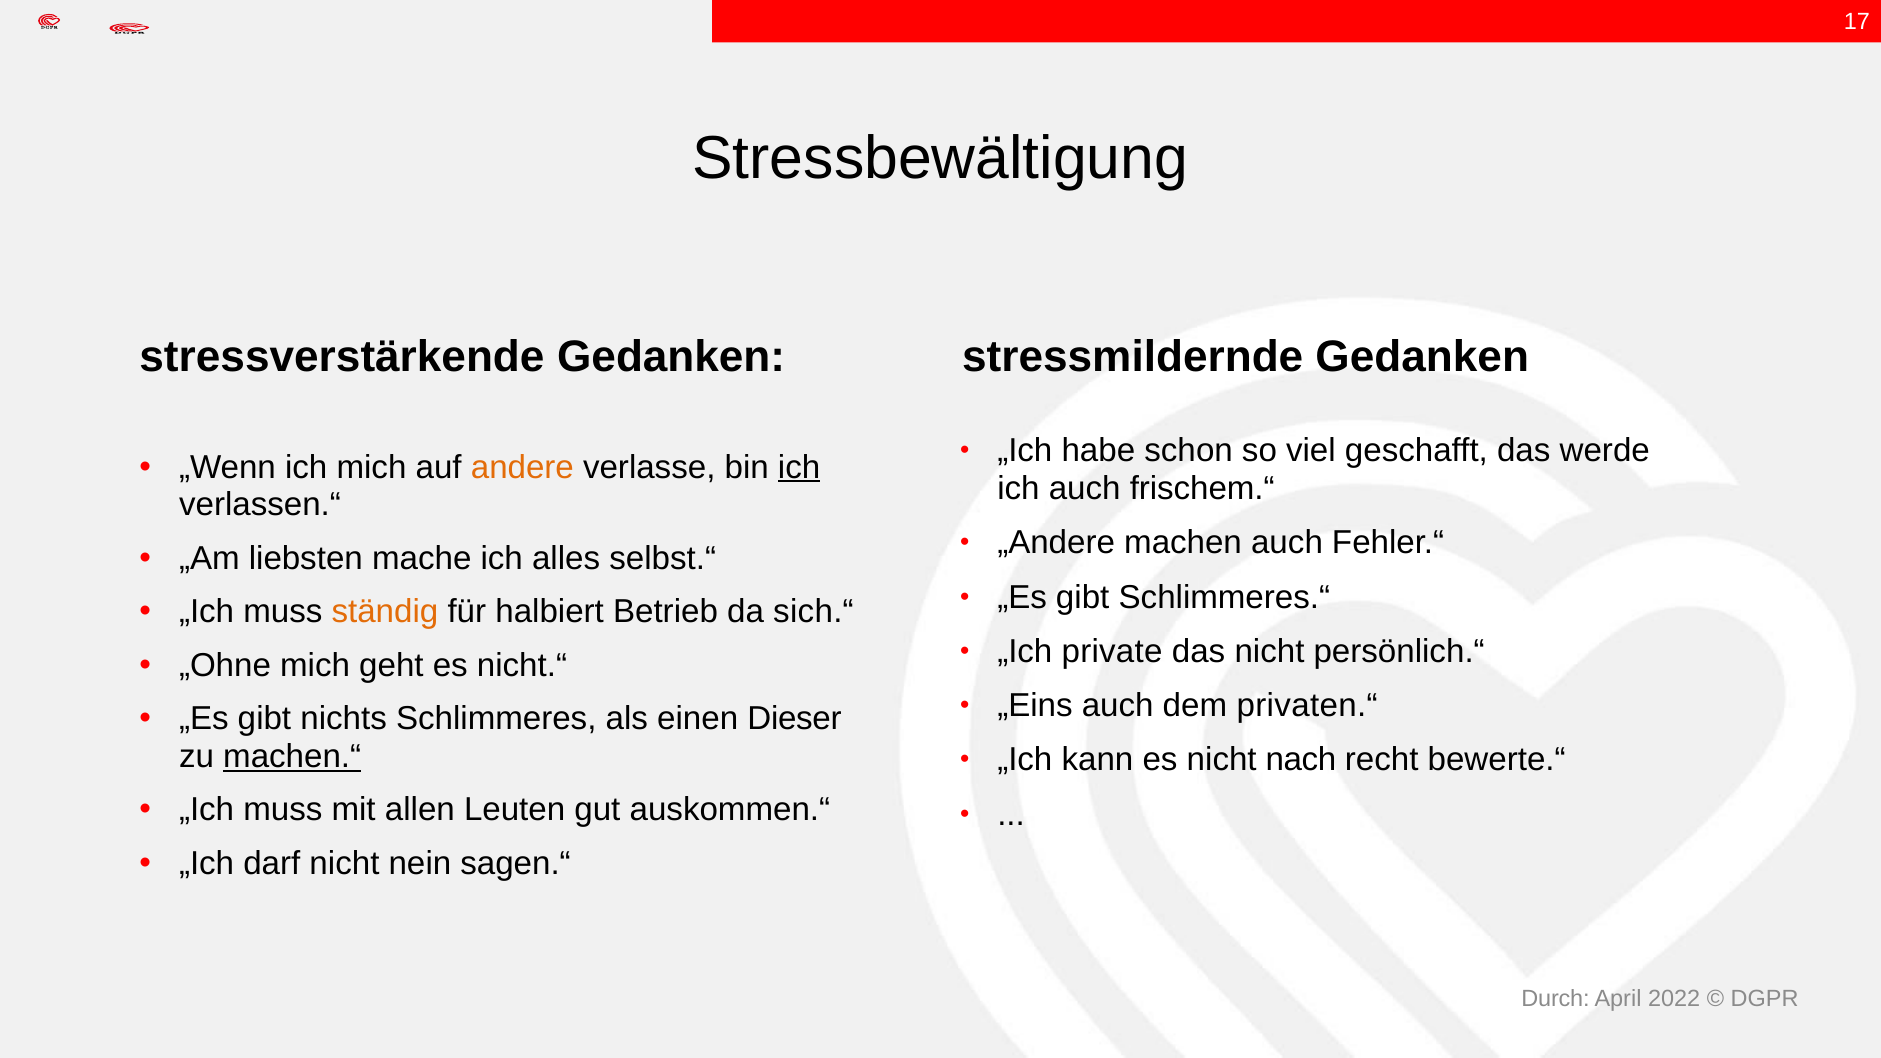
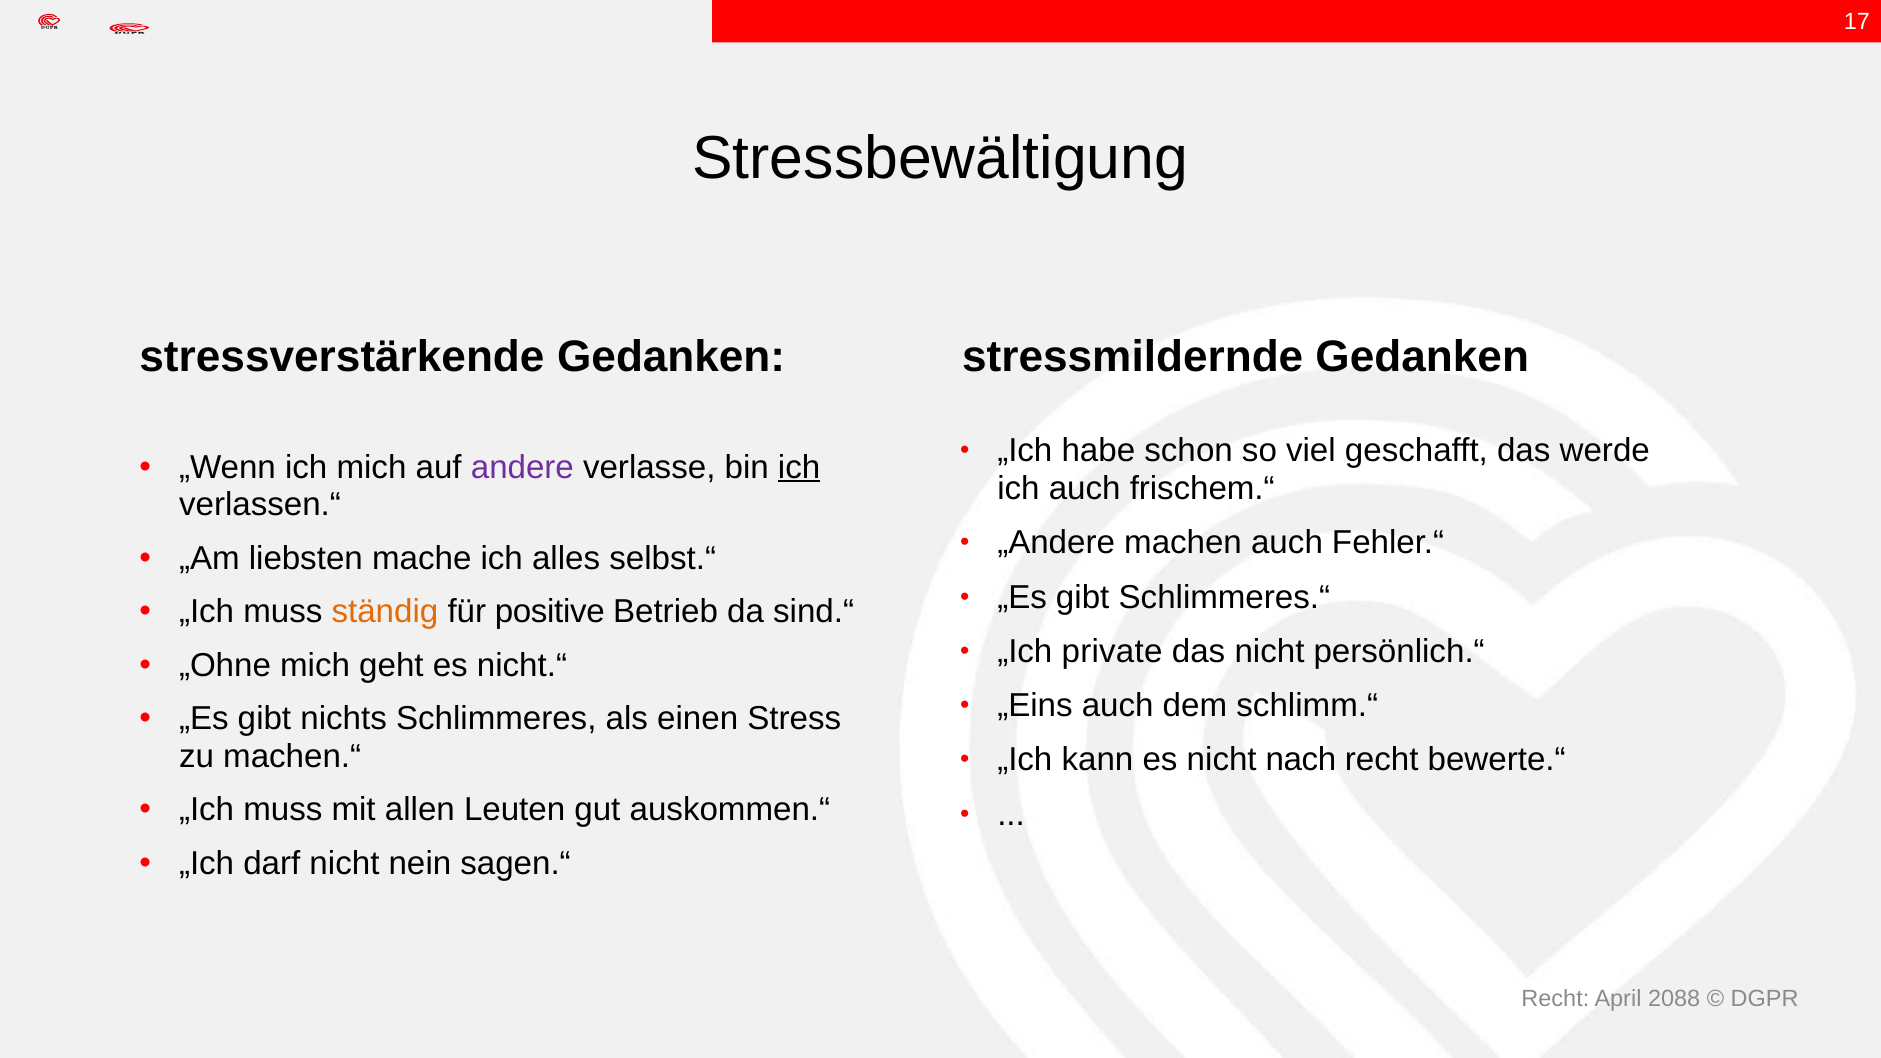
andere colour: orange -> purple
halbiert: halbiert -> positive
sich.“: sich.“ -> sind.“
privaten.“: privaten.“ -> schlimm.“
Dieser: Dieser -> Stress
machen.“ underline: present -> none
Durch at (1555, 999): Durch -> Recht
2022: 2022 -> 2088
